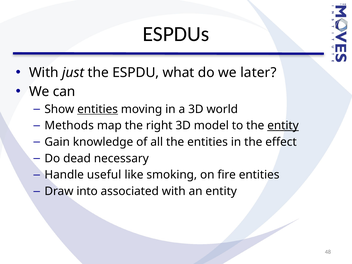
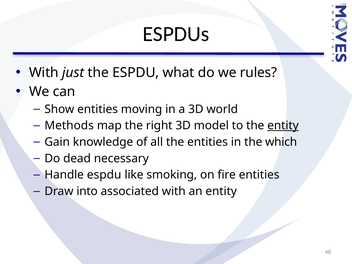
later: later -> rules
entities at (98, 109) underline: present -> none
effect: effect -> which
Handle useful: useful -> espdu
